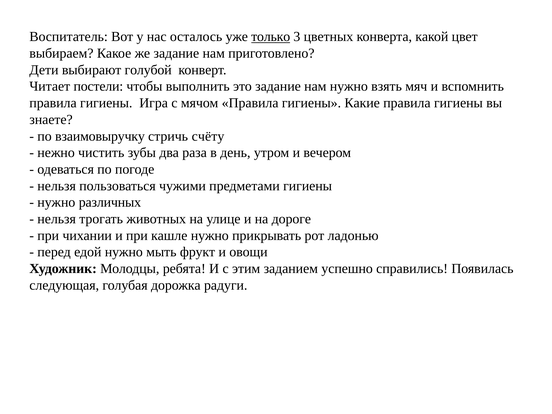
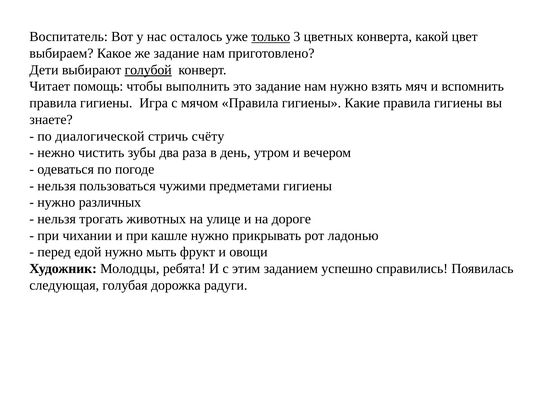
голубой underline: none -> present
постели: постели -> помощь
взаимовыручку: взаимовыручку -> диалогической
